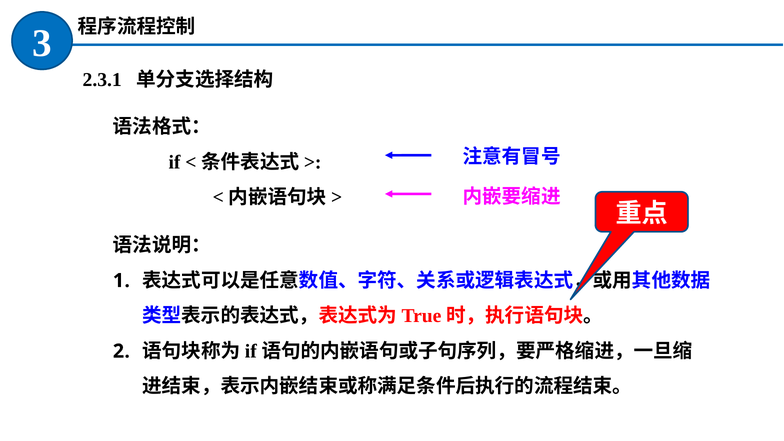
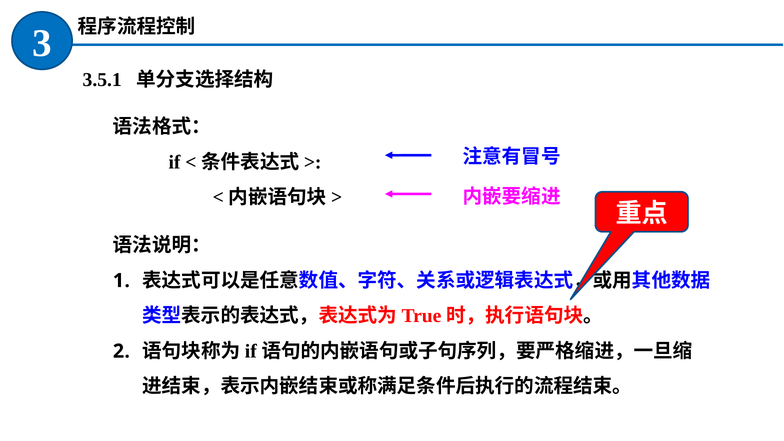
2.3.1: 2.3.1 -> 3.5.1
